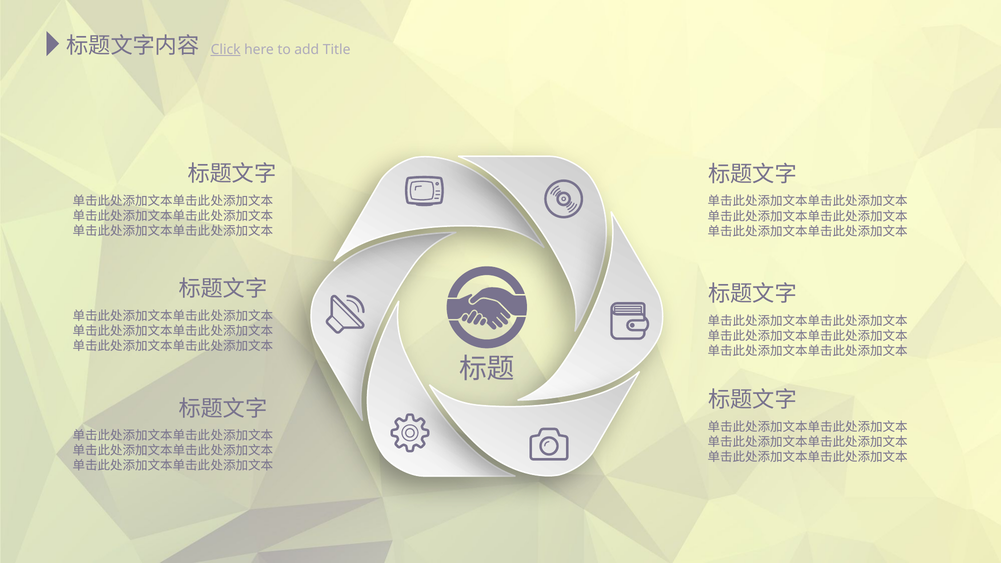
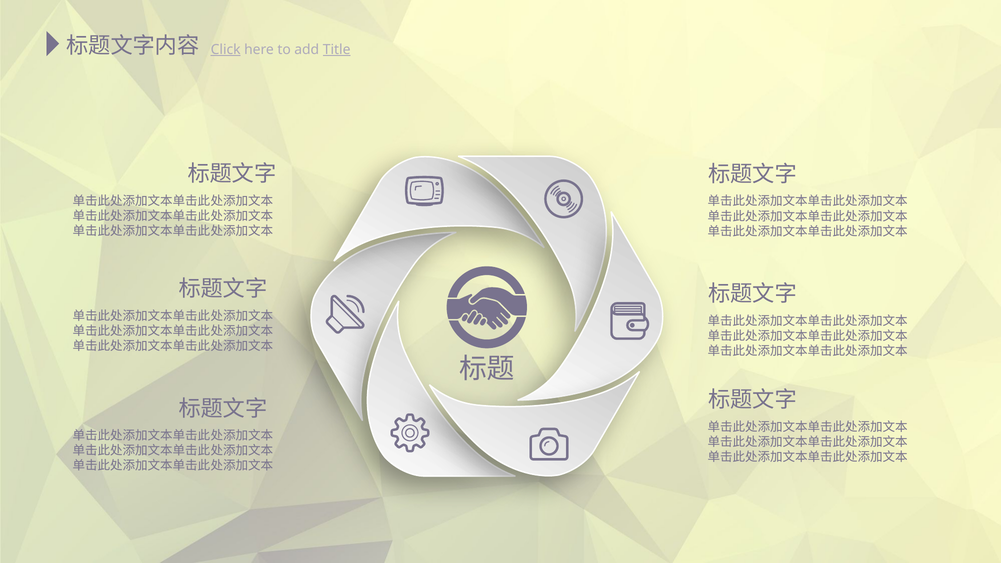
Title underline: none -> present
